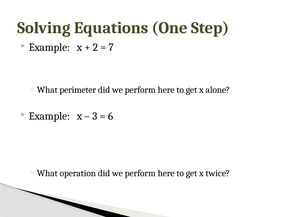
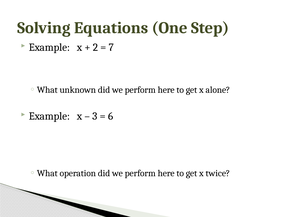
perimeter: perimeter -> unknown
